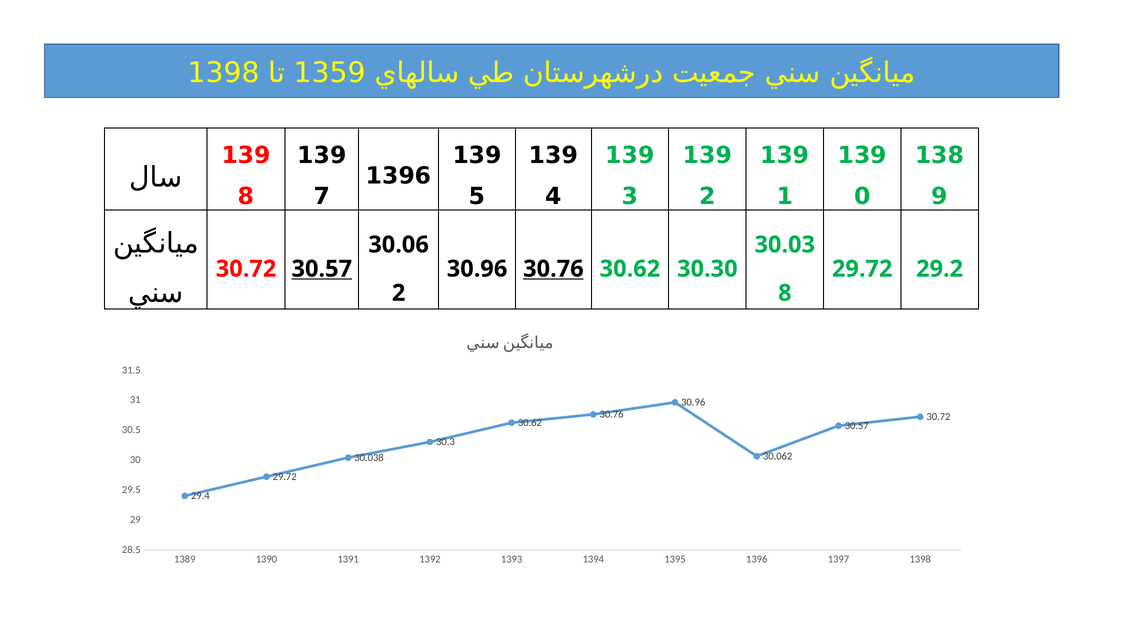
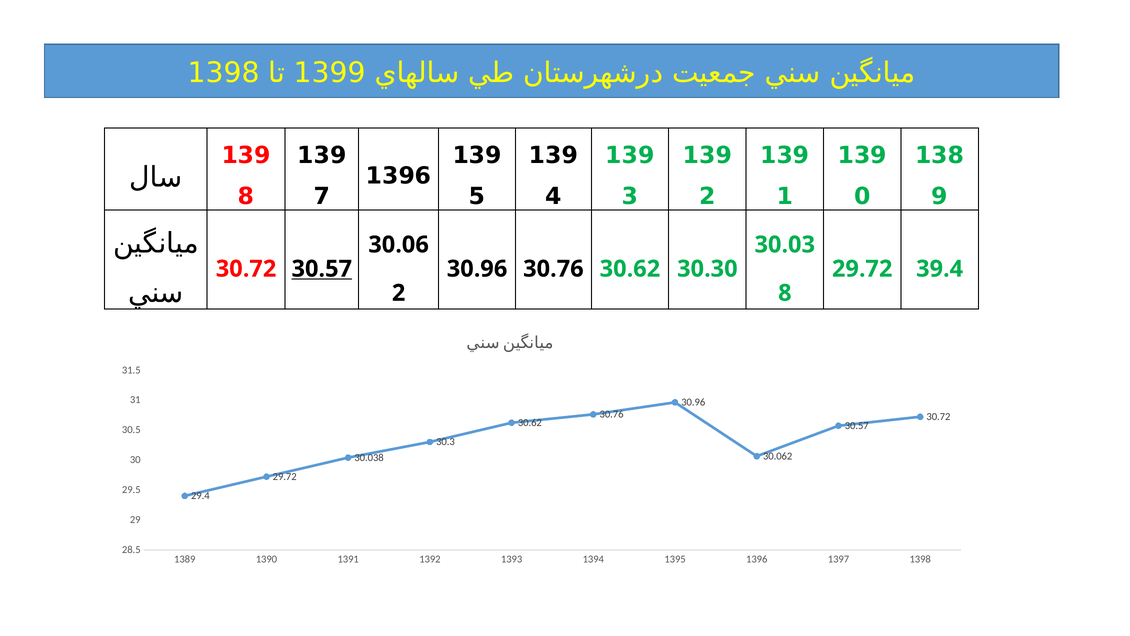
1359: 1359 -> 1399
30.76 at (553, 269) underline: present -> none
29.2: 29.2 -> 39.4
